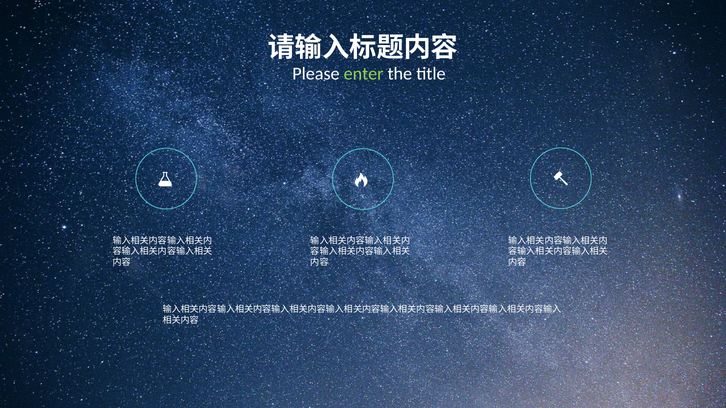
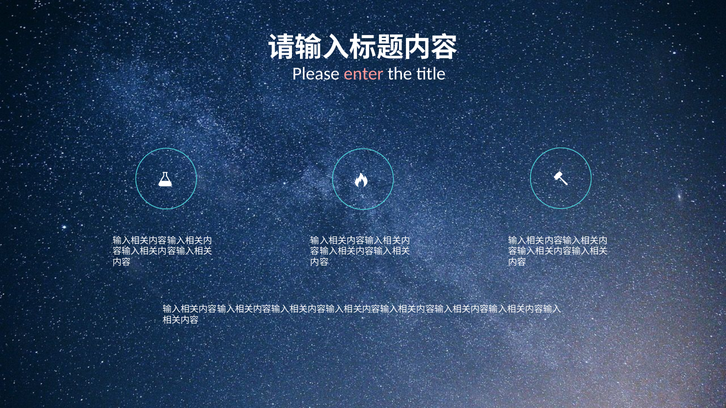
enter colour: light green -> pink
